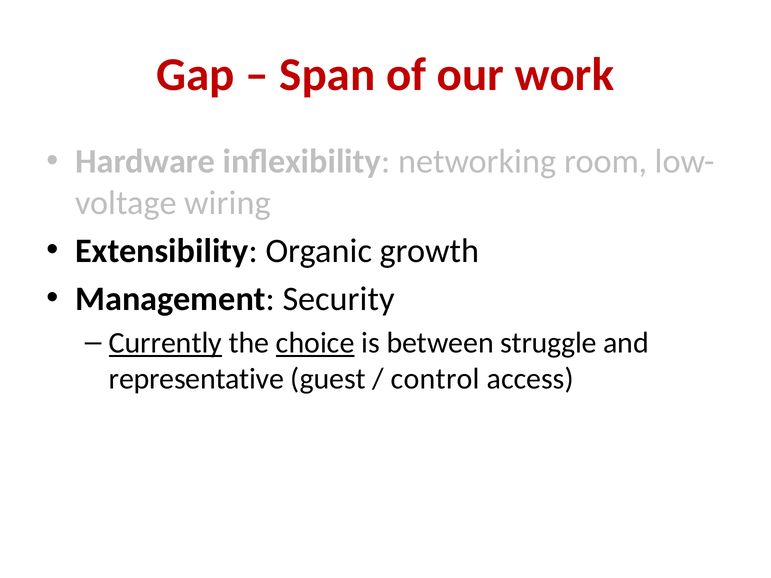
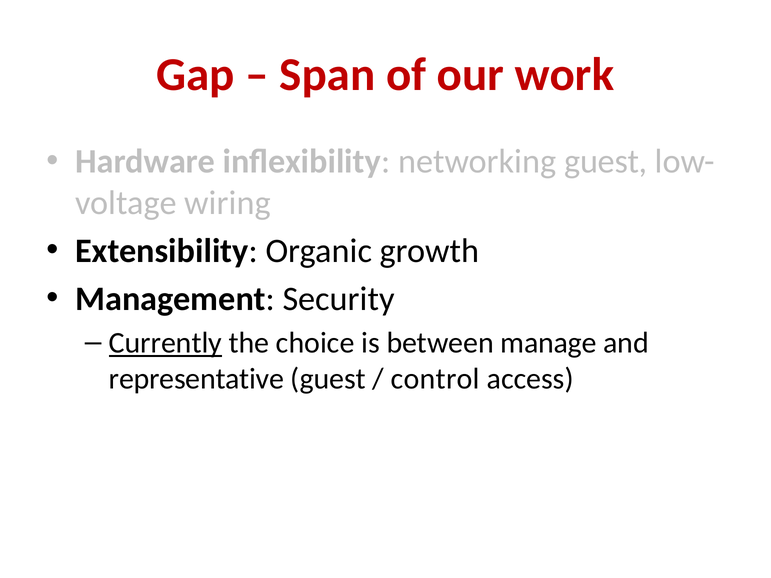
networking room: room -> guest
choice underline: present -> none
struggle: struggle -> manage
